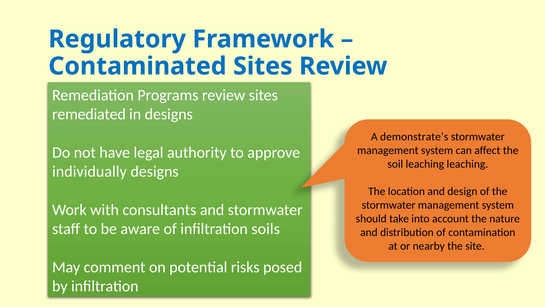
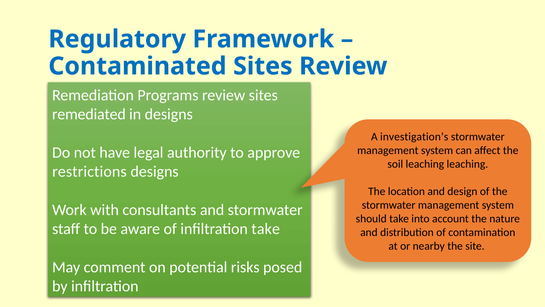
demonstrate’s: demonstrate’s -> investigation’s
individually: individually -> restrictions
infiltration soils: soils -> take
